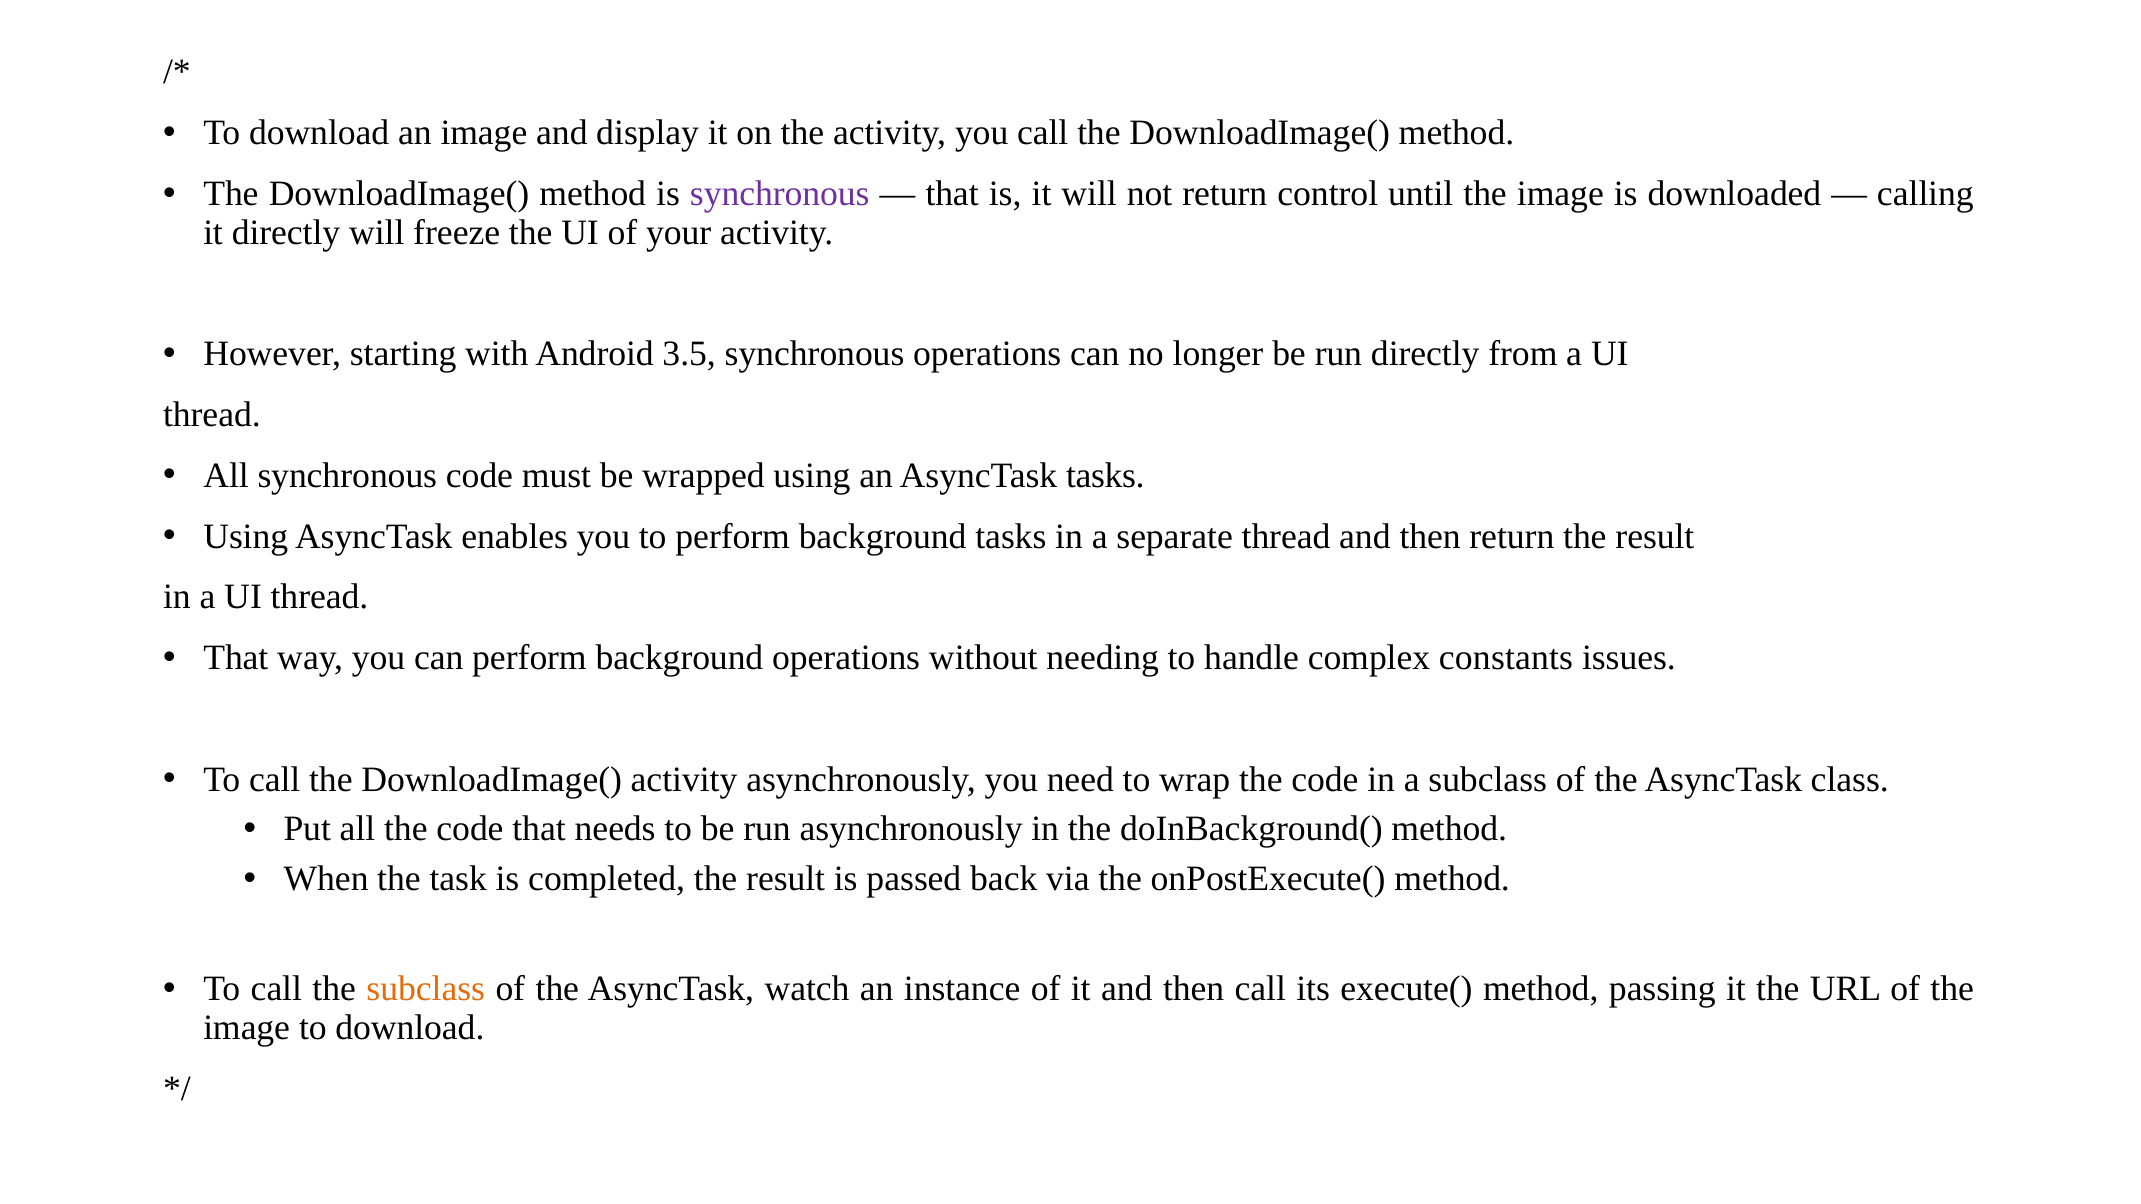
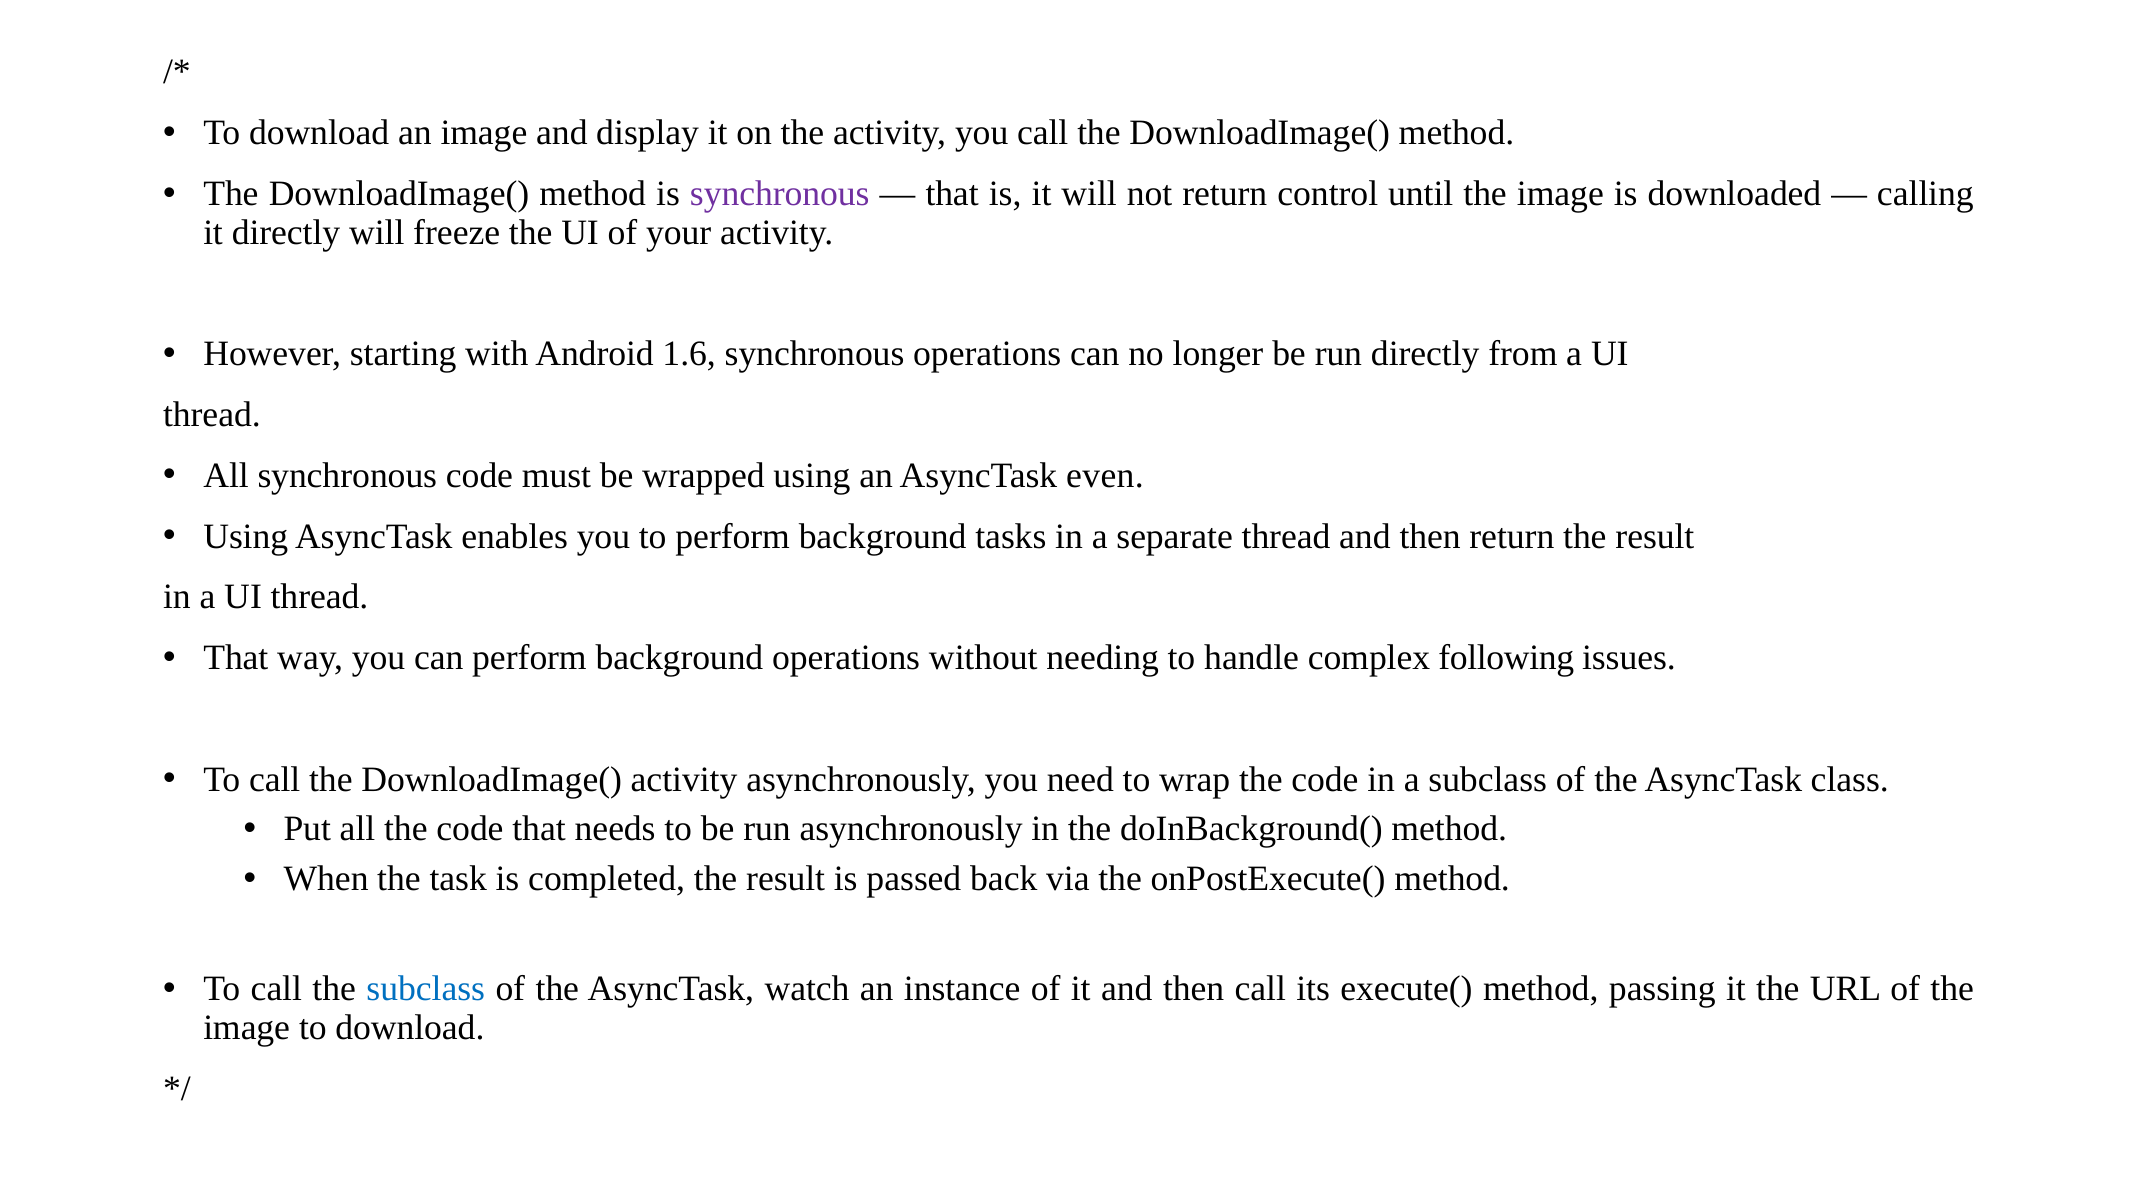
3.5: 3.5 -> 1.6
AsyncTask tasks: tasks -> even
constants: constants -> following
subclass at (426, 989) colour: orange -> blue
